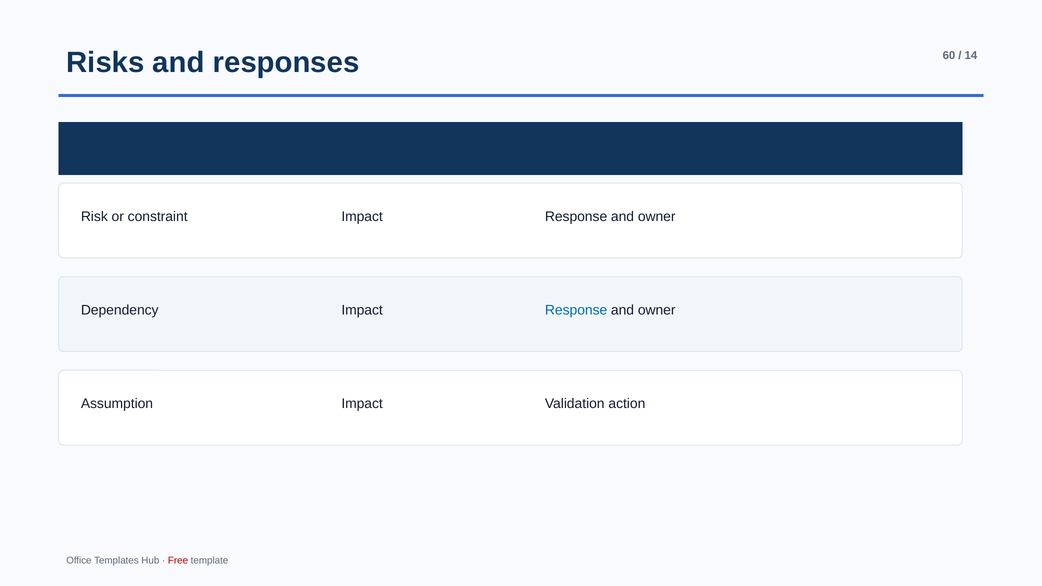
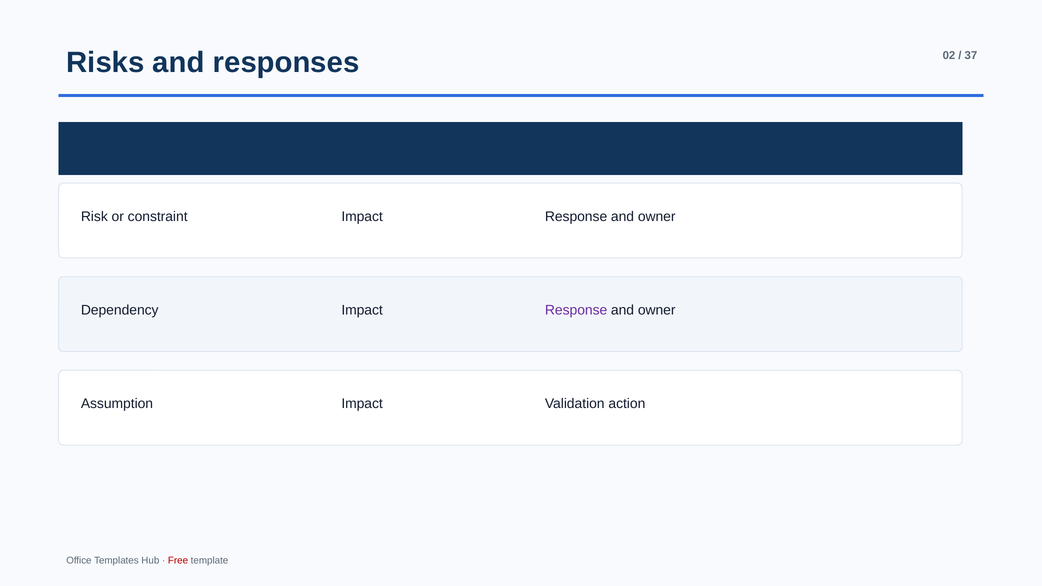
60: 60 -> 02
14: 14 -> 37
Response at (576, 310) colour: blue -> purple
